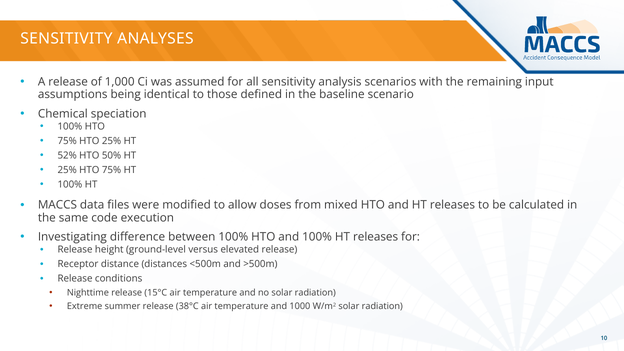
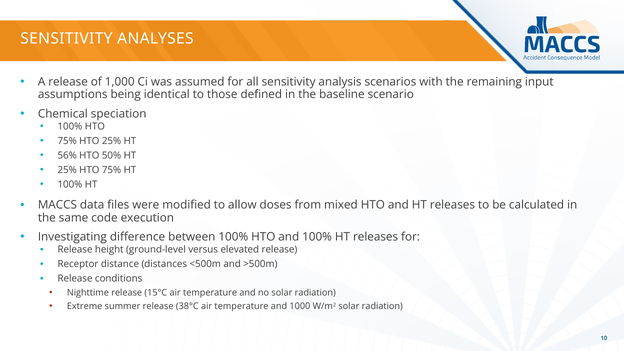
52%: 52% -> 56%
